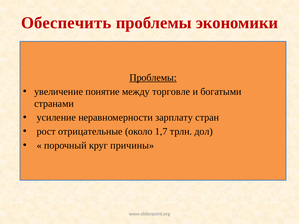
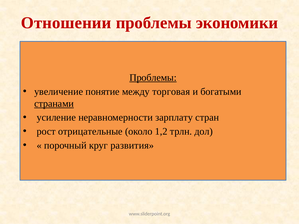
Обеспечить: Обеспечить -> Отношении
торговле: торговле -> торговая
странами underline: none -> present
1,7: 1,7 -> 1,2
причины: причины -> развития
